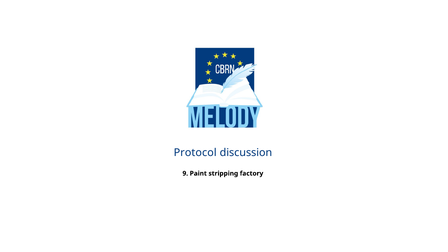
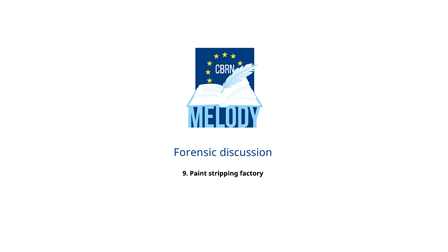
Protocol: Protocol -> Forensic
